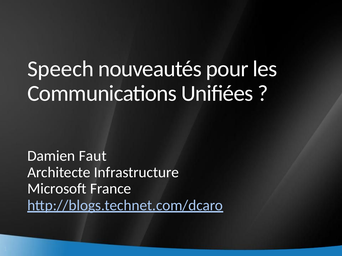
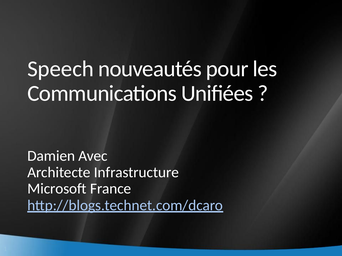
Faut: Faut -> Avec
